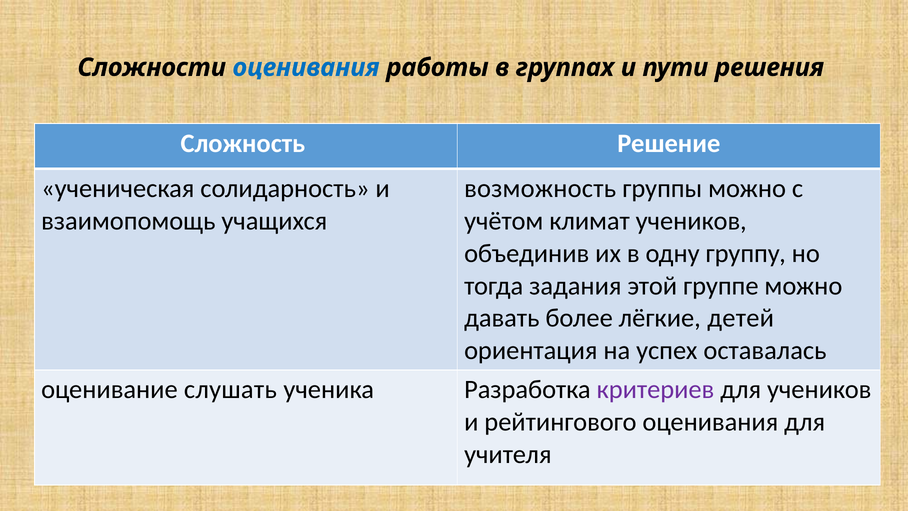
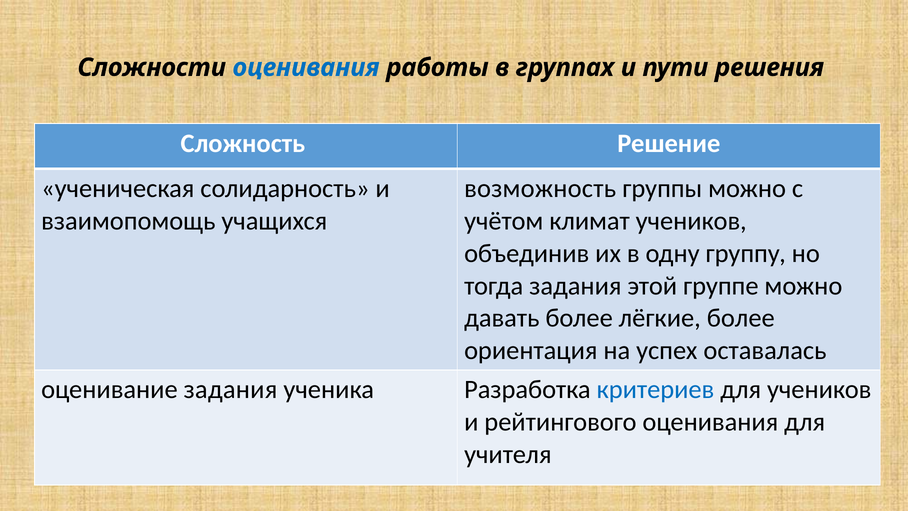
лёгкие детей: детей -> более
оценивание слушать: слушать -> задания
критериев colour: purple -> blue
